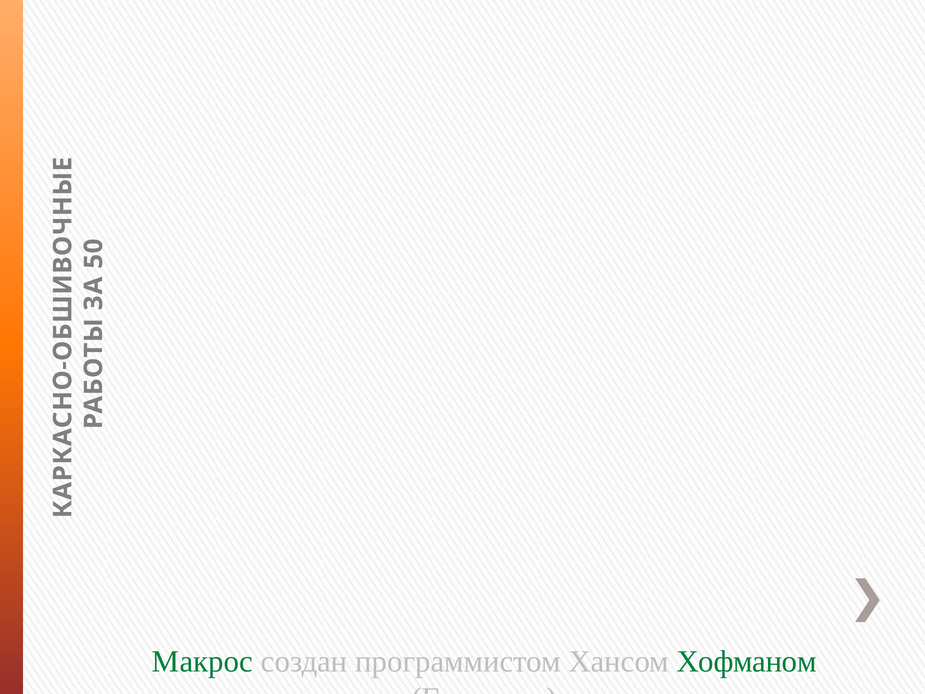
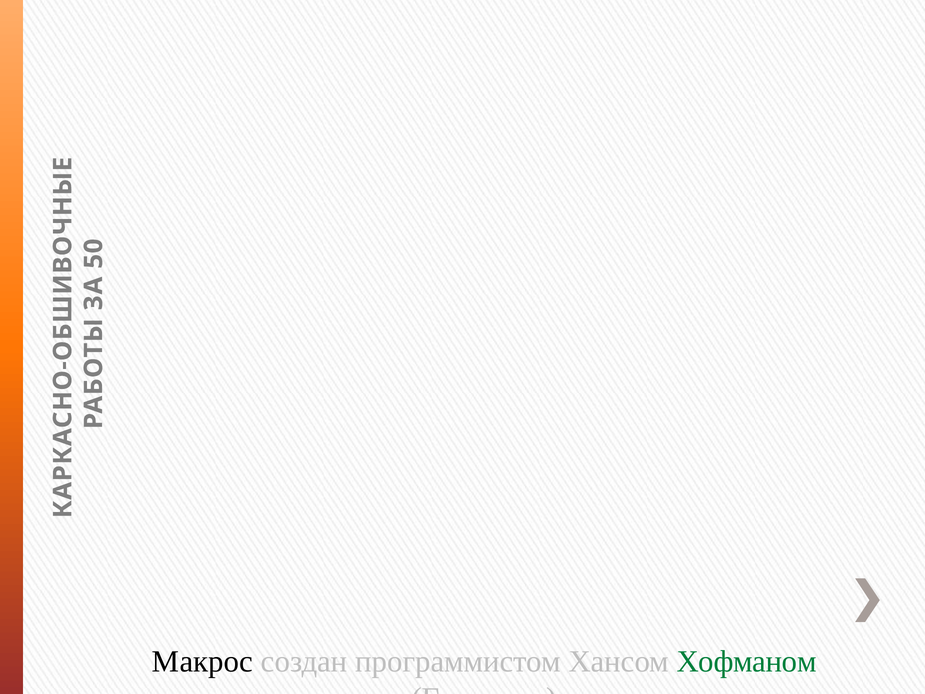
Макрос colour: green -> black
